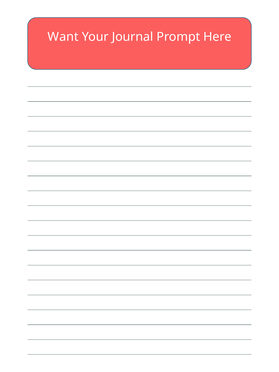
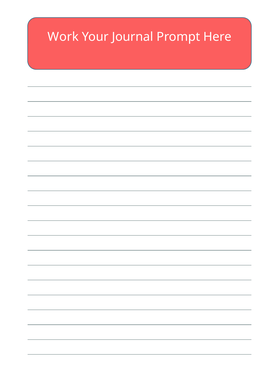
Want: Want -> Work
